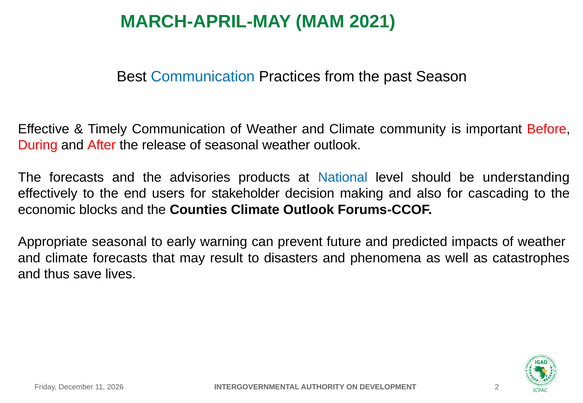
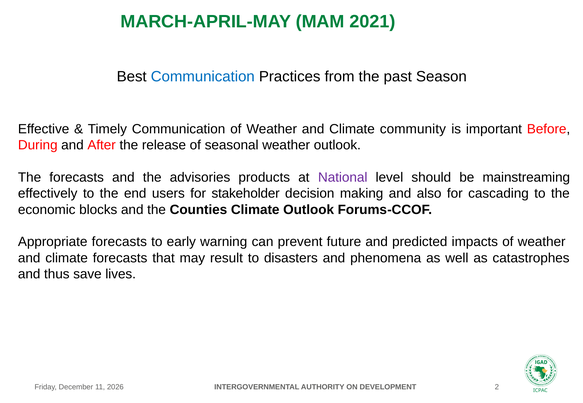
National colour: blue -> purple
understanding: understanding -> mainstreaming
Appropriate seasonal: seasonal -> forecasts
